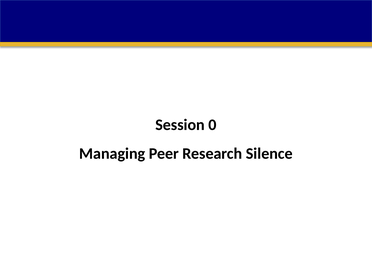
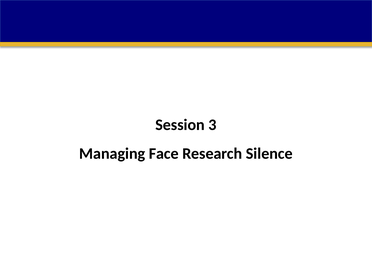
0: 0 -> 3
Peer: Peer -> Face
